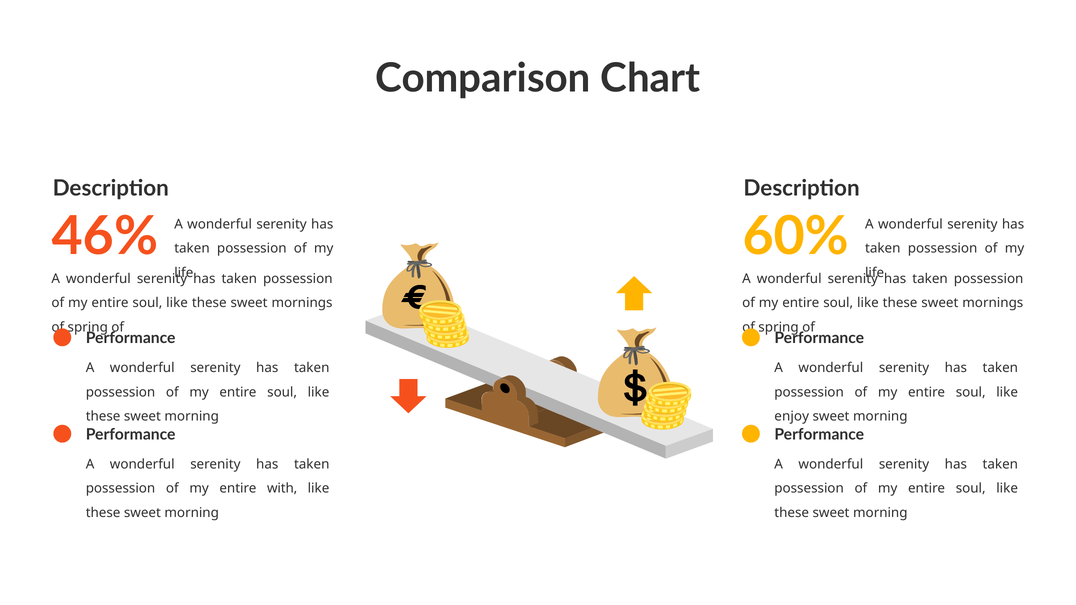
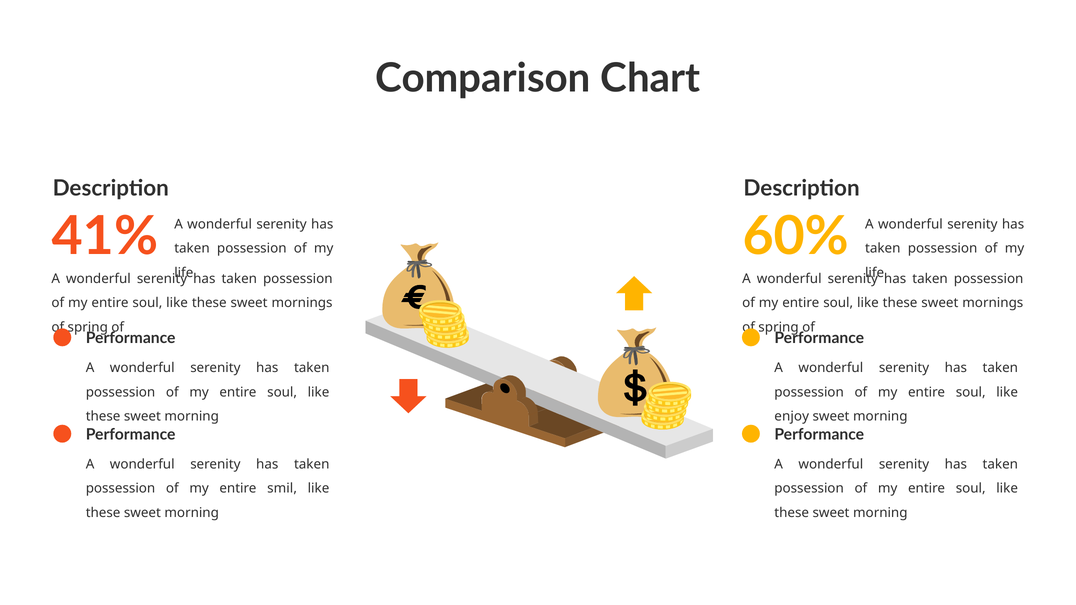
46%: 46% -> 41%
with: with -> smil
